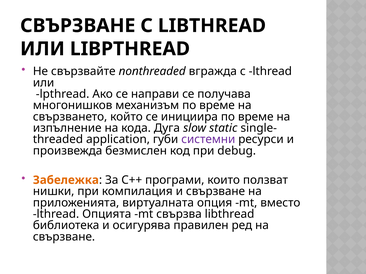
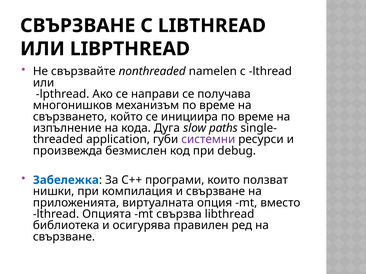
вгражда: вгражда -> namelen
static: static -> paths
Забележка colour: orange -> blue
